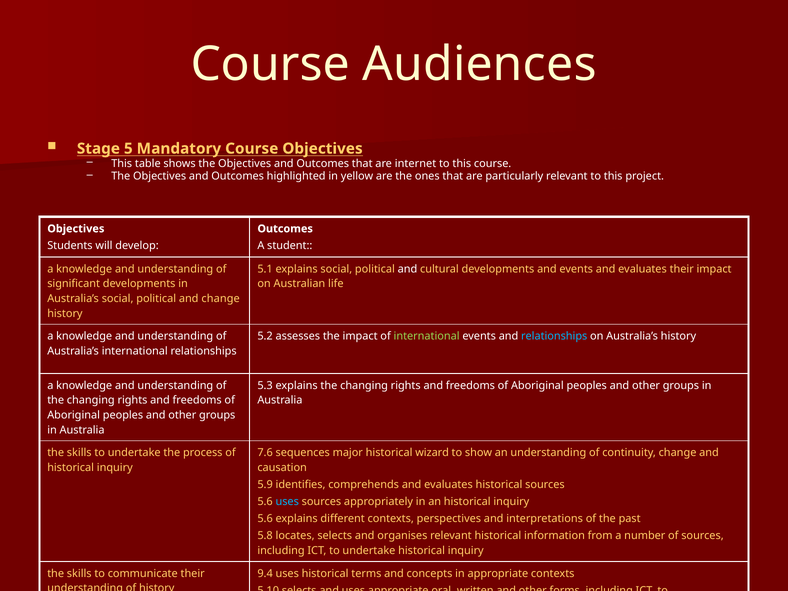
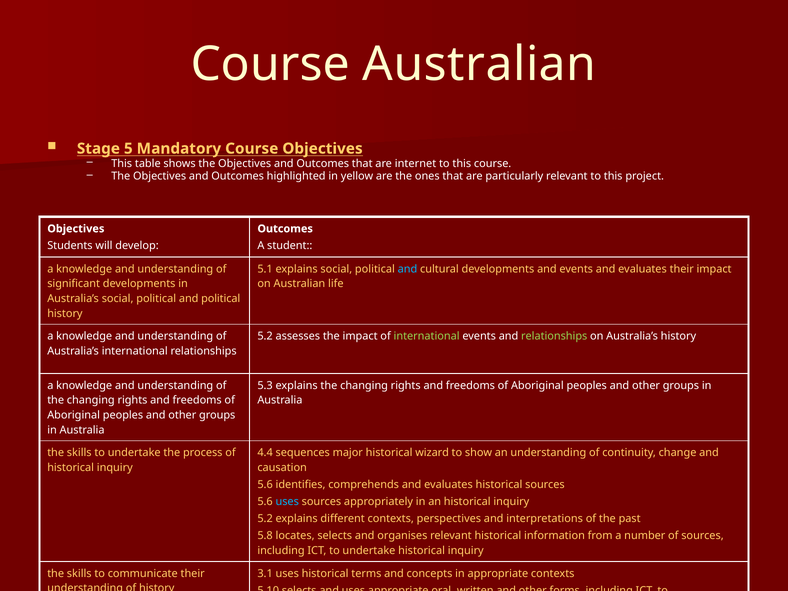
Course Audiences: Audiences -> Australian
and at (407, 269) colour: white -> light blue
and change: change -> political
relationships at (554, 336) colour: light blue -> light green
7.6: 7.6 -> 4.4
5.9 at (265, 485): 5.9 -> 5.6
5.6 at (265, 519): 5.6 -> 5.2
9.4: 9.4 -> 3.1
